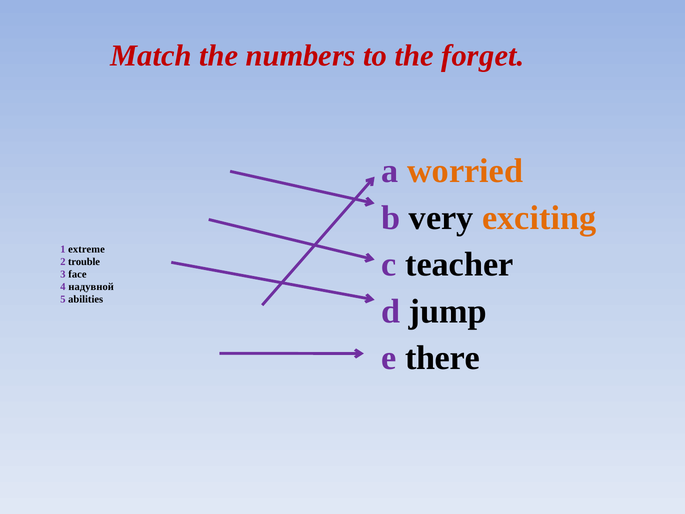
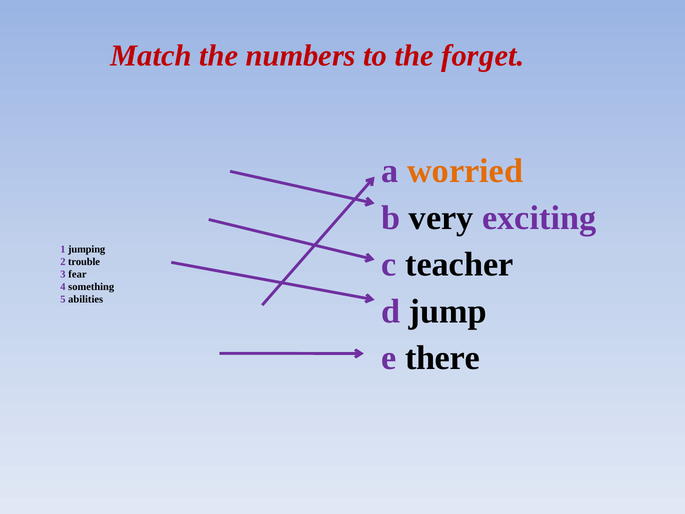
exciting colour: orange -> purple
extreme: extreme -> jumping
face: face -> fear
надувной: надувной -> something
